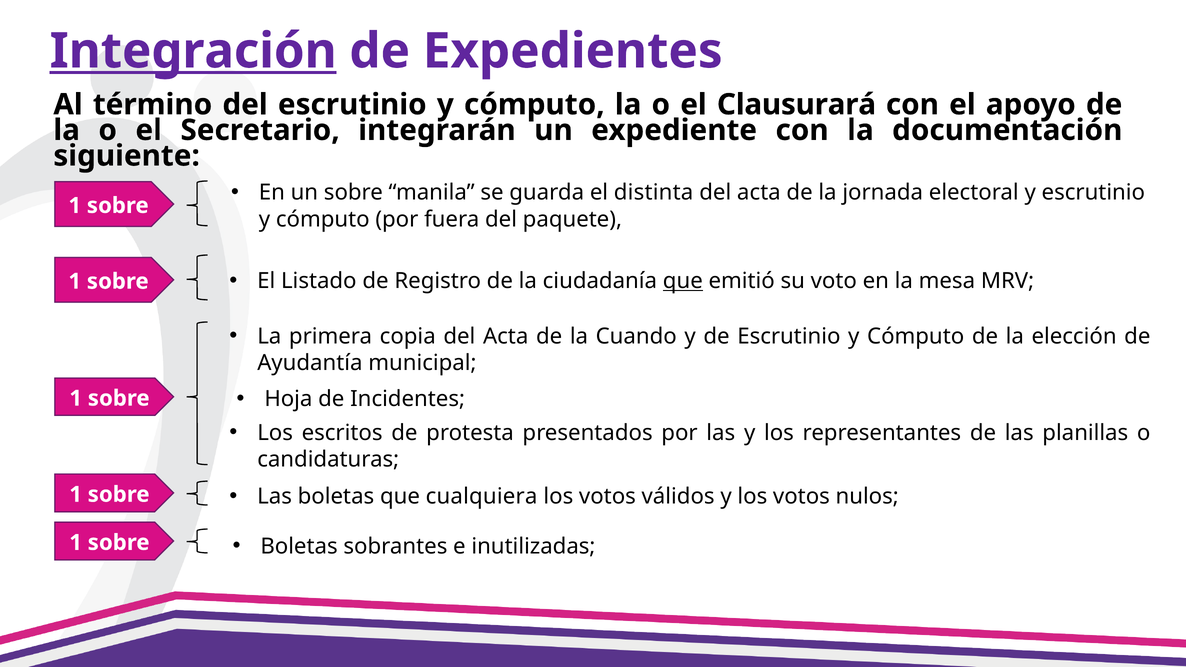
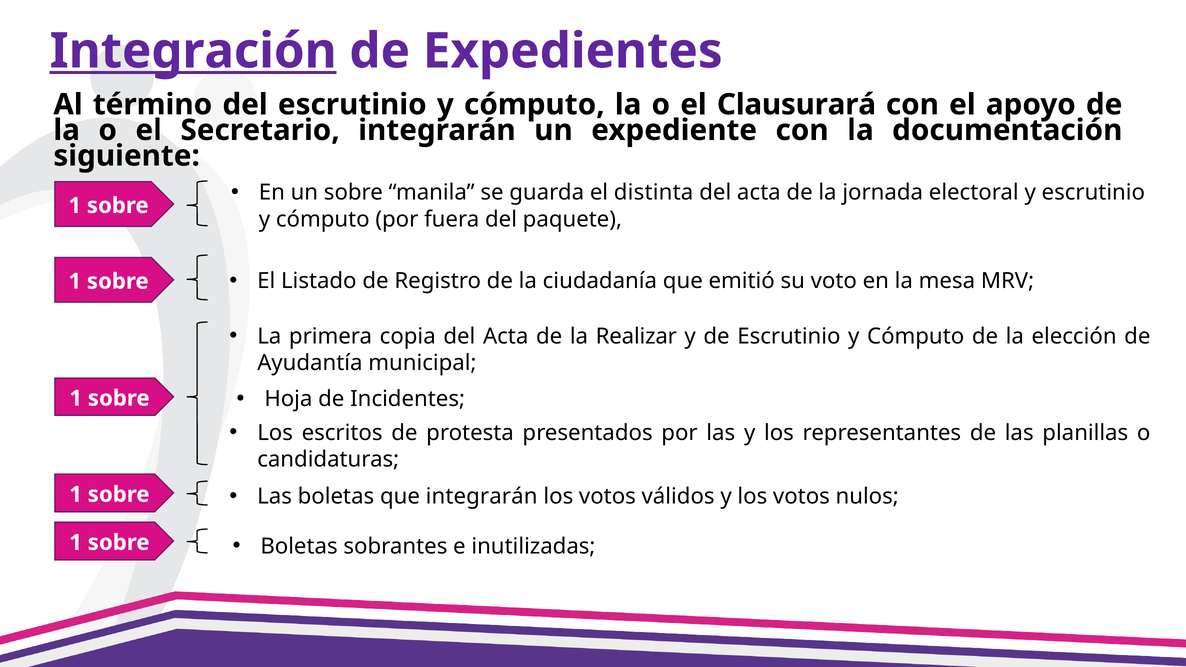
que at (683, 281) underline: present -> none
Cuando: Cuando -> Realizar
que cualquiera: cualquiera -> integrarán
